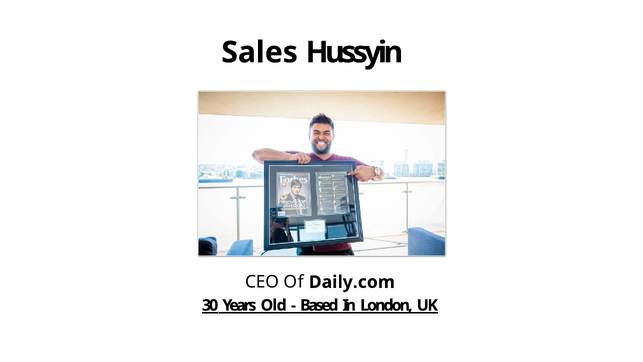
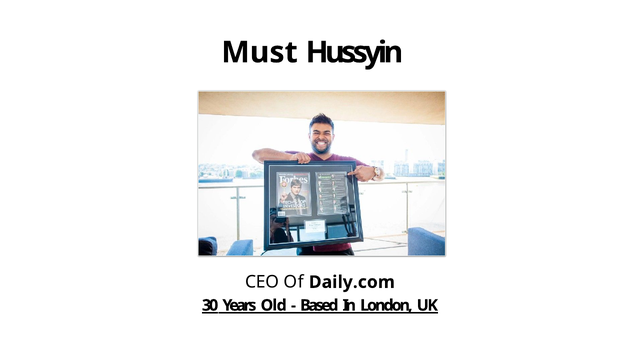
Sales: Sales -> Must
